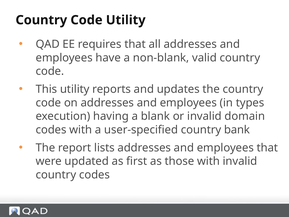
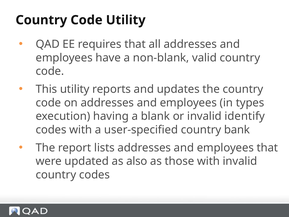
domain: domain -> identify
first: first -> also
